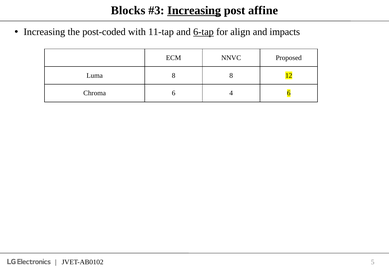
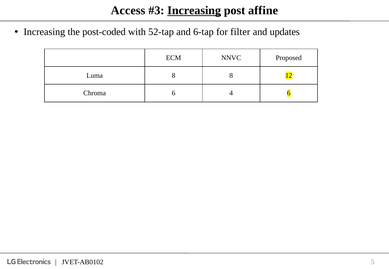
Blocks: Blocks -> Access
11-tap: 11-tap -> 52-tap
6-tap underline: present -> none
align: align -> filter
impacts: impacts -> updates
